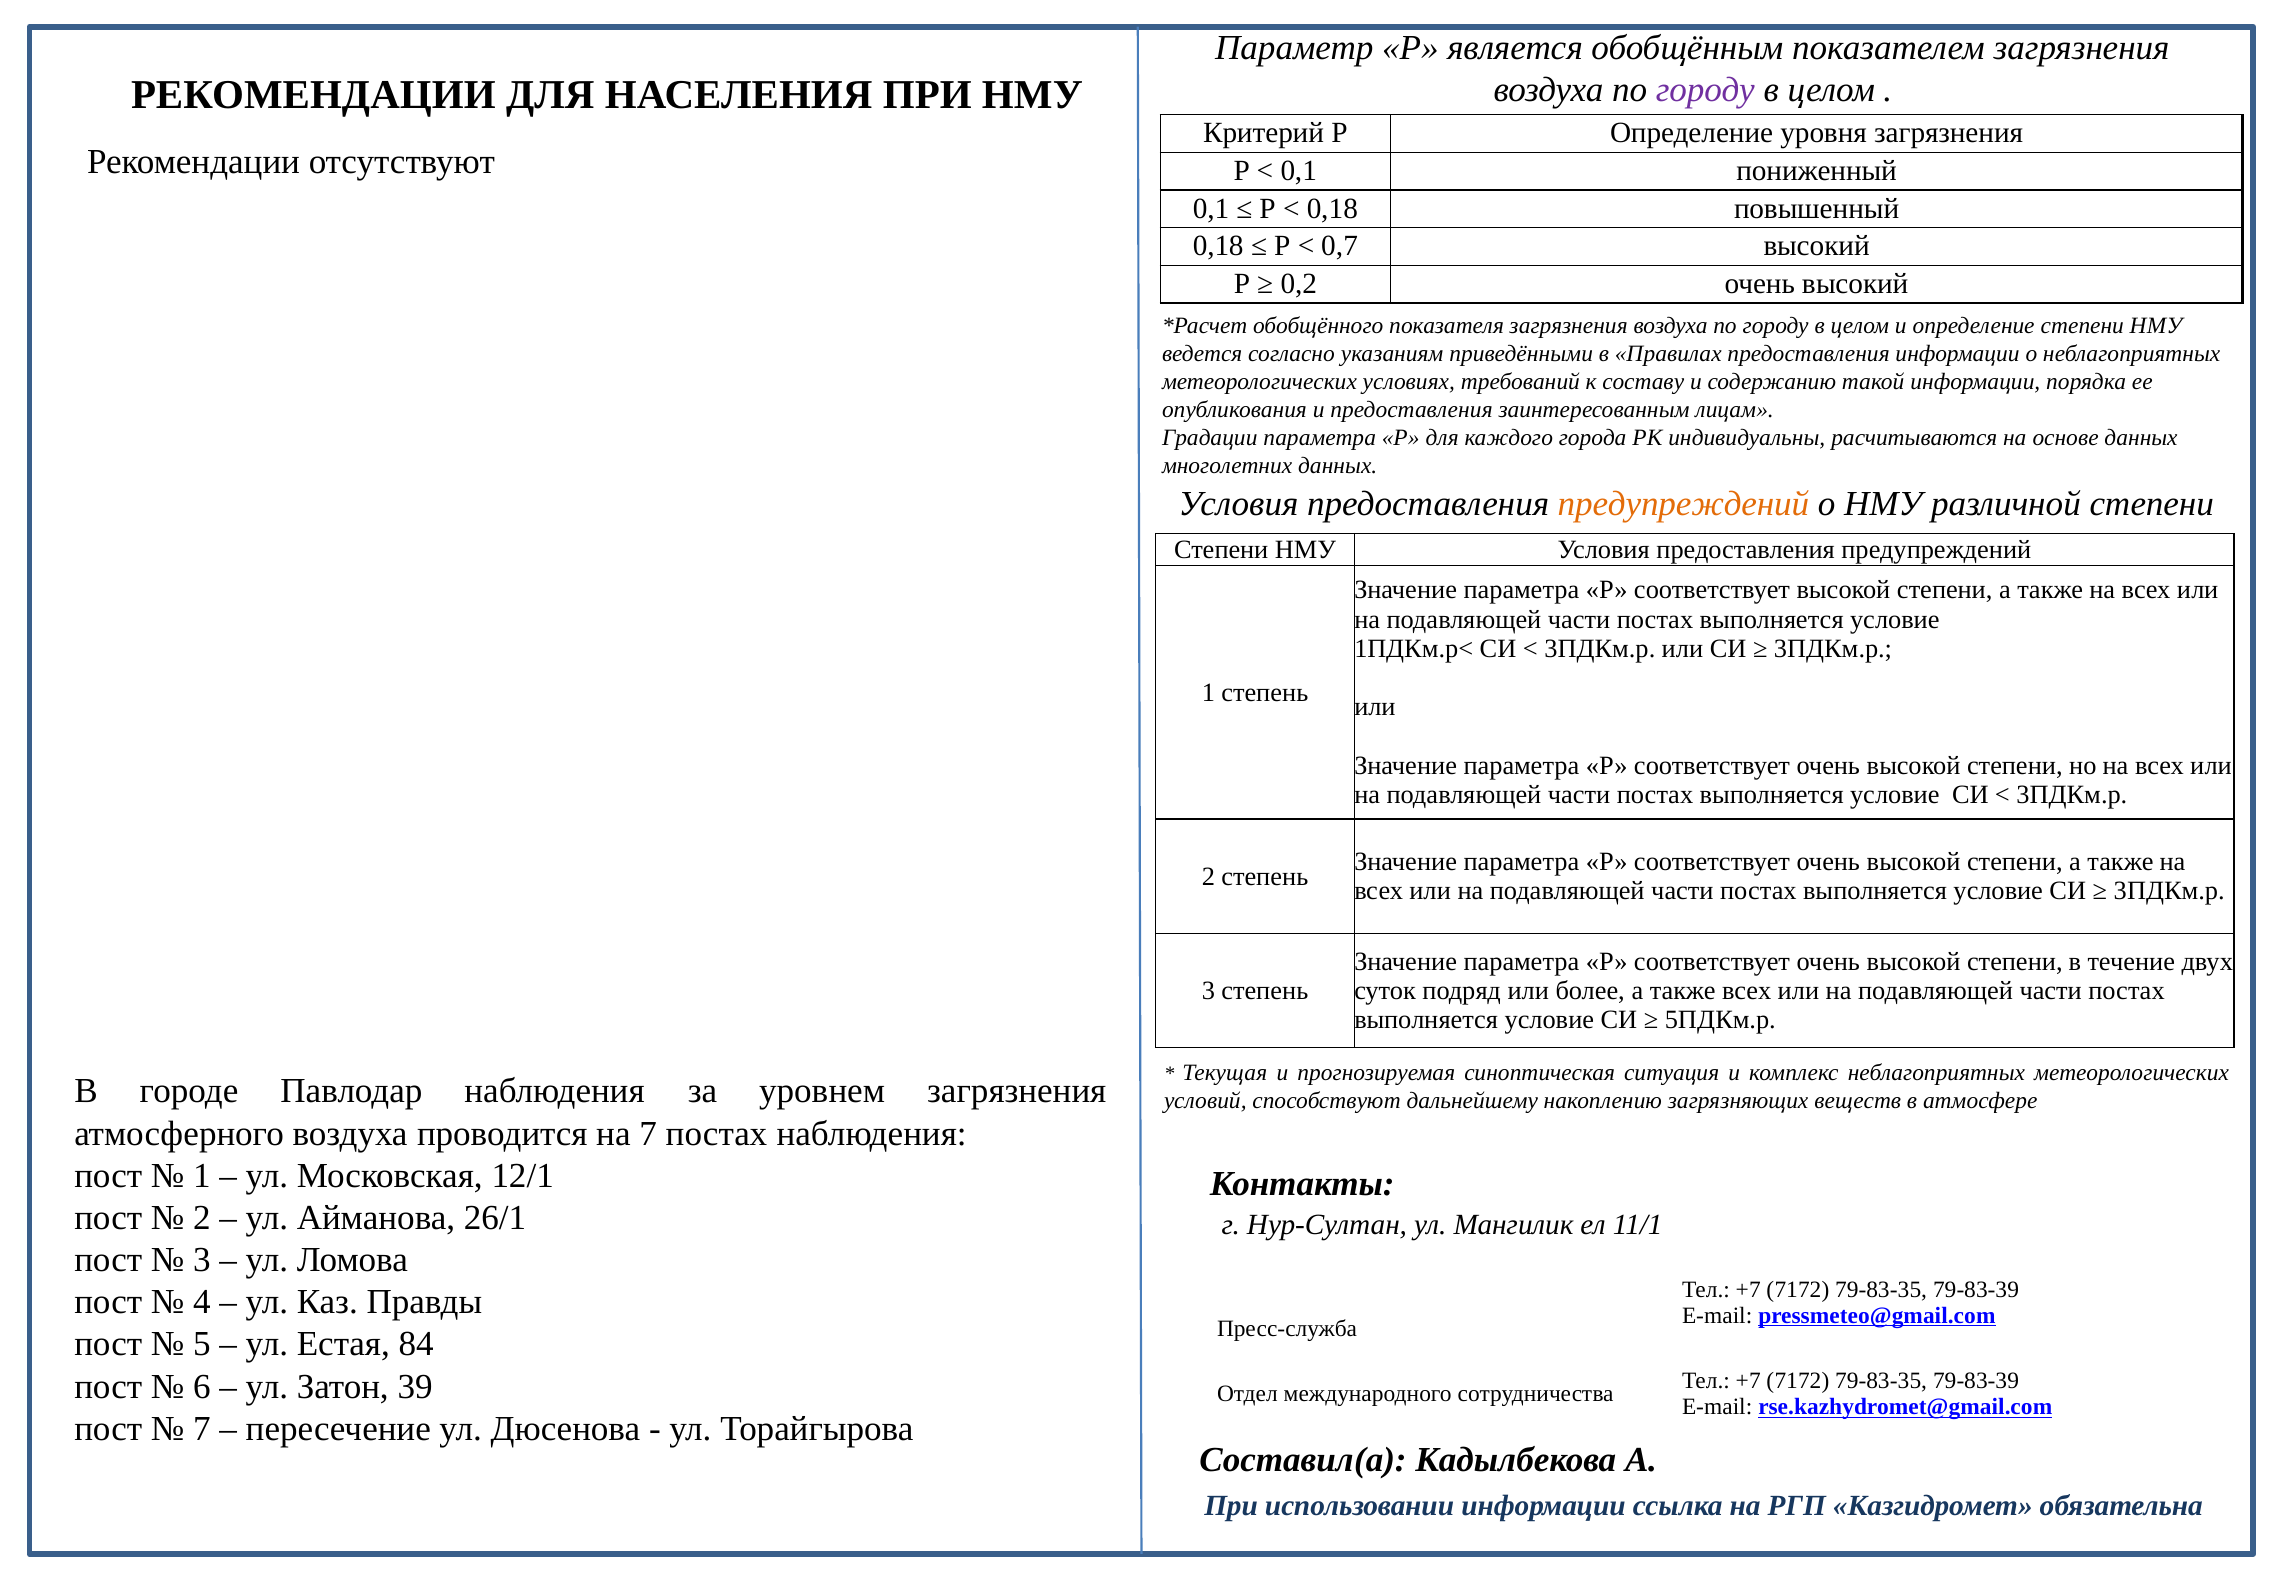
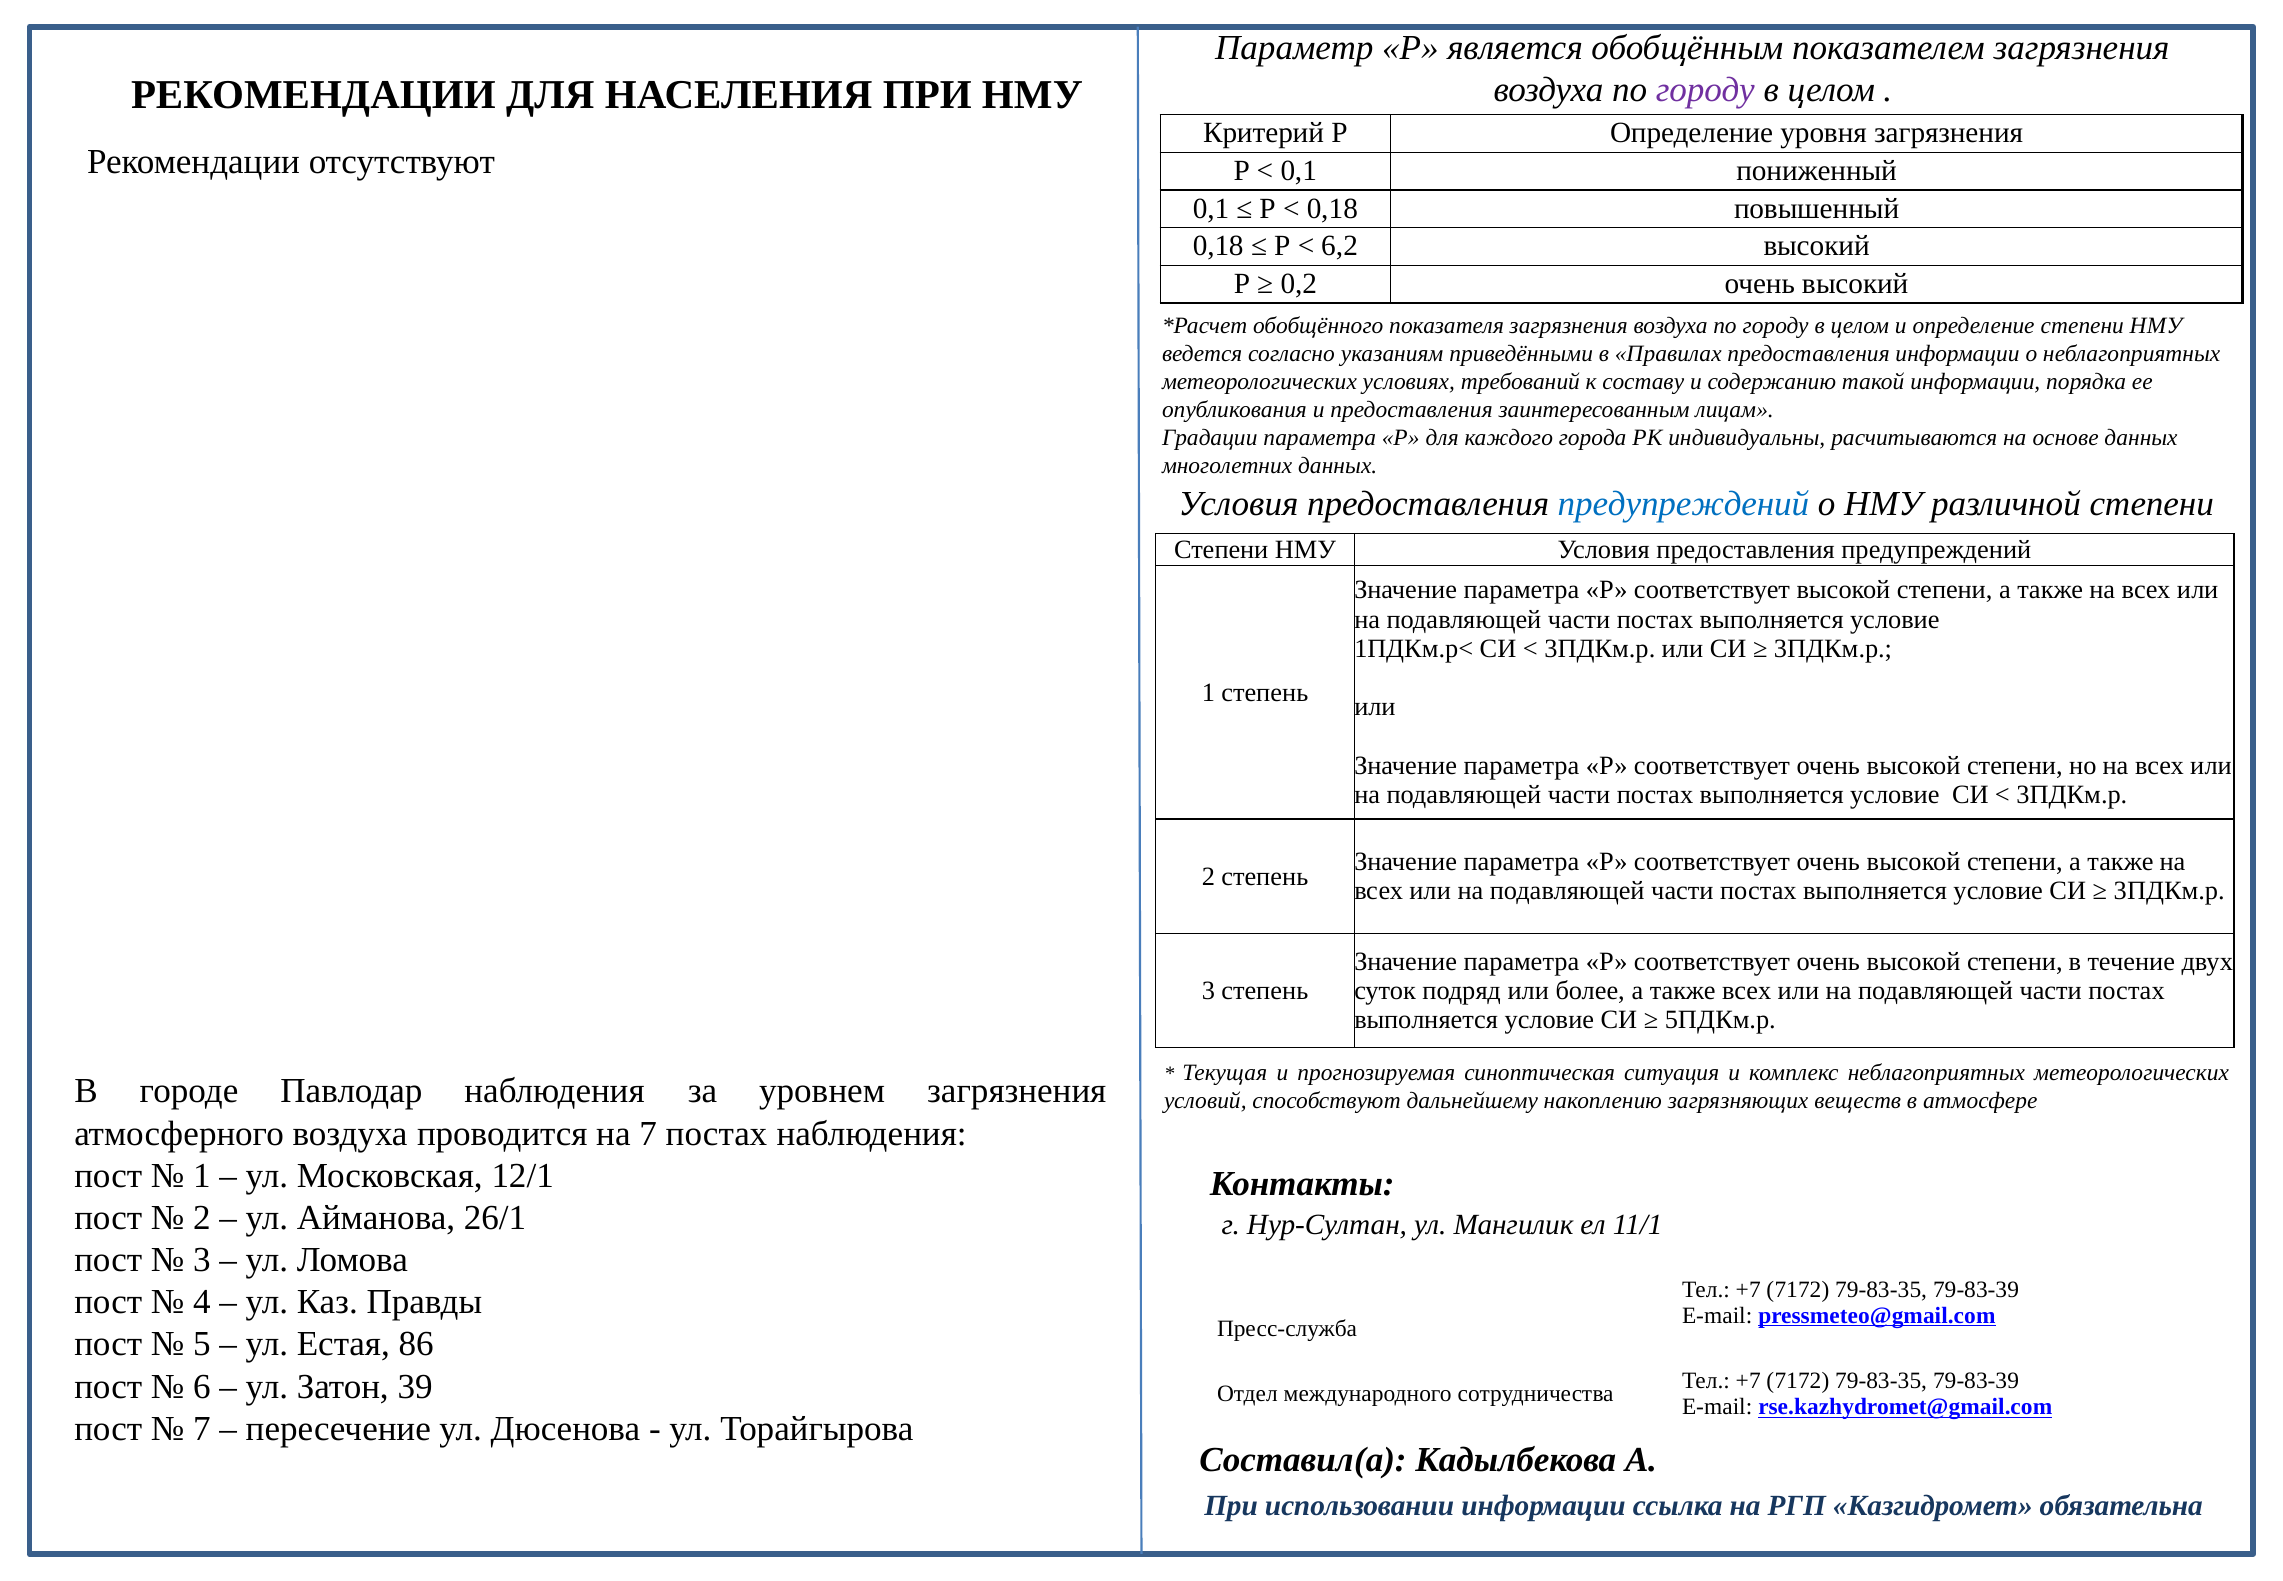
0,7: 0,7 -> 6,2
предупреждений at (1683, 503) colour: orange -> blue
84: 84 -> 86
